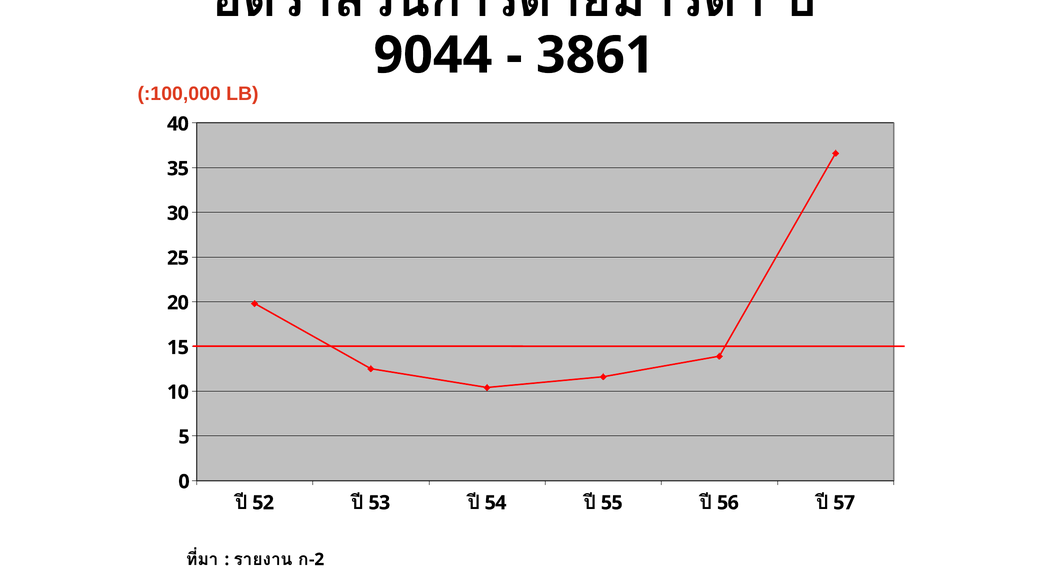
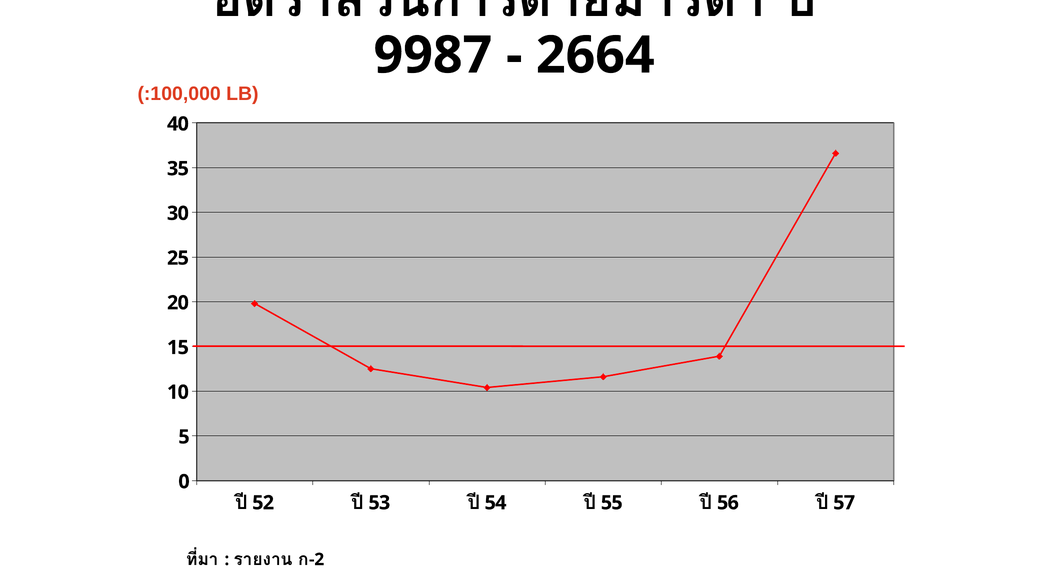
9044: 9044 -> 9987
3861: 3861 -> 2664
